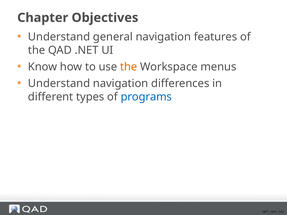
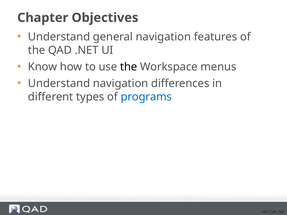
the at (129, 67) colour: orange -> black
